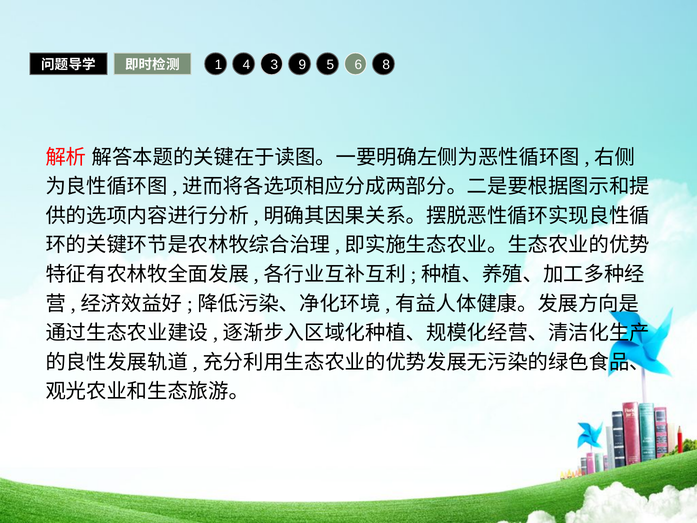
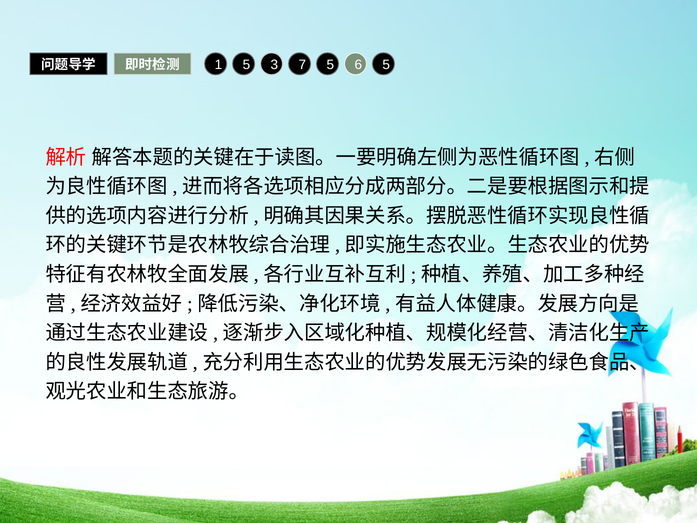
1 4: 4 -> 5
9: 9 -> 7
6 8: 8 -> 5
